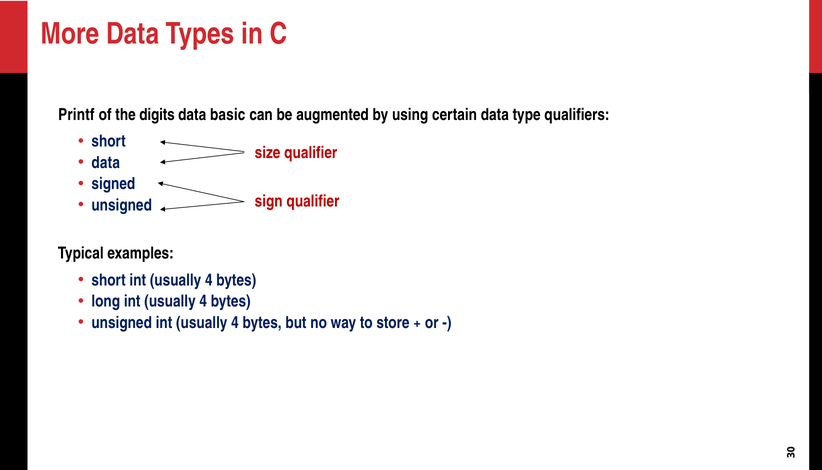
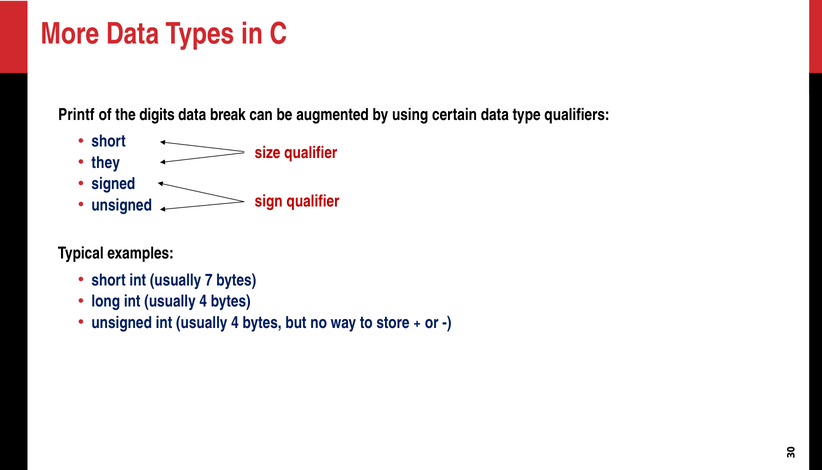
basic: basic -> break
data at (106, 163): data -> they
short int usually 4: 4 -> 7
